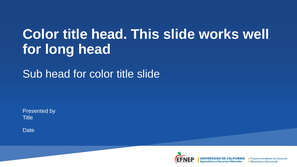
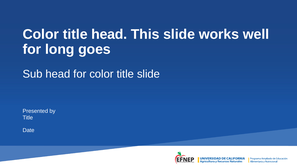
long head: head -> goes
